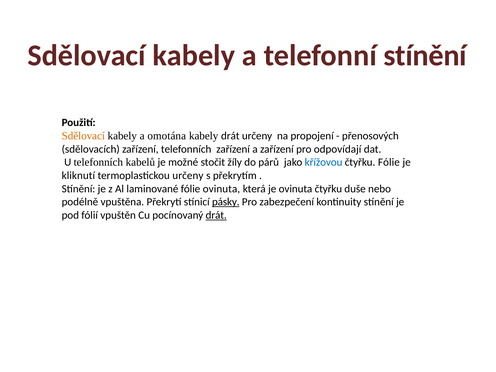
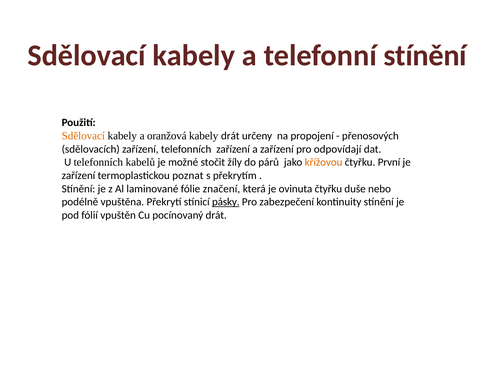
omotána: omotána -> oranžová
křížovou colour: blue -> orange
čtyřku Fólie: Fólie -> První
kliknutí at (78, 176): kliknutí -> zařízení
termoplastickou určeny: určeny -> poznat
fólie ovinuta: ovinuta -> značení
drát at (216, 215) underline: present -> none
